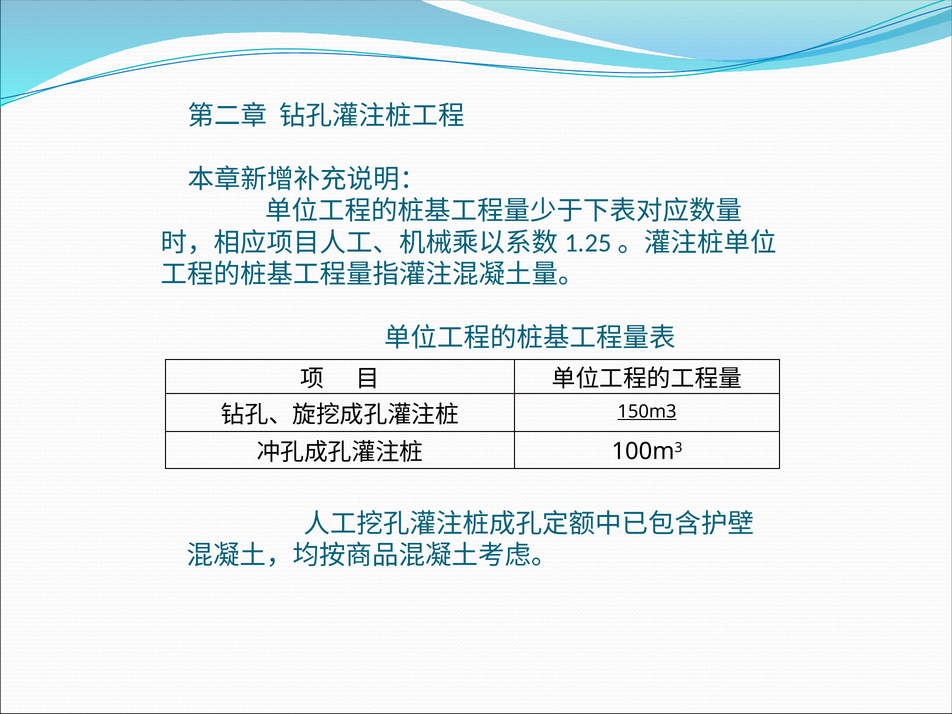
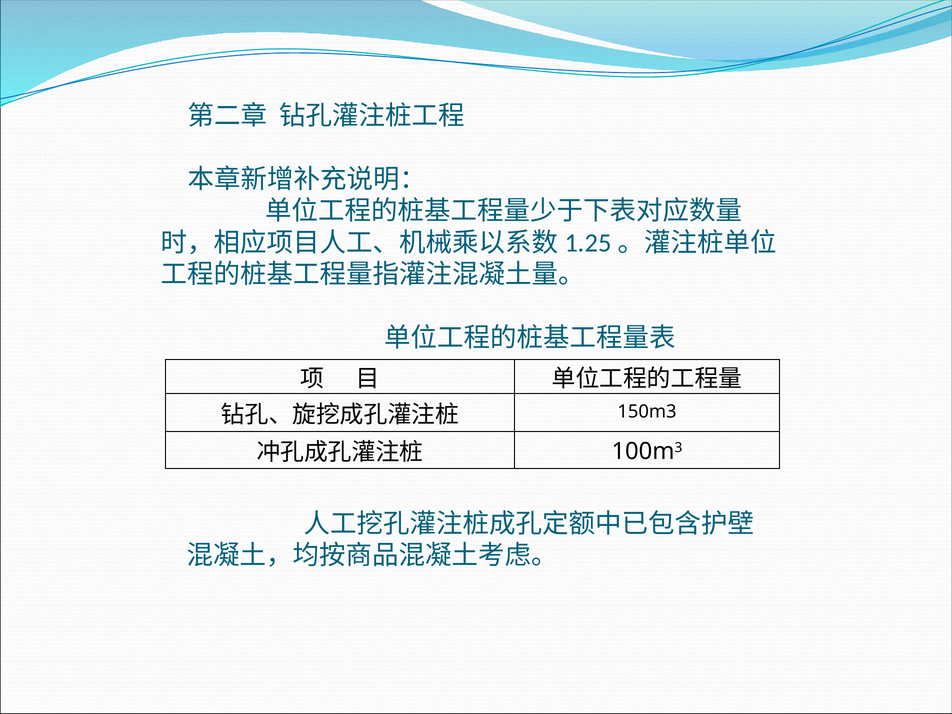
150m3 underline: present -> none
